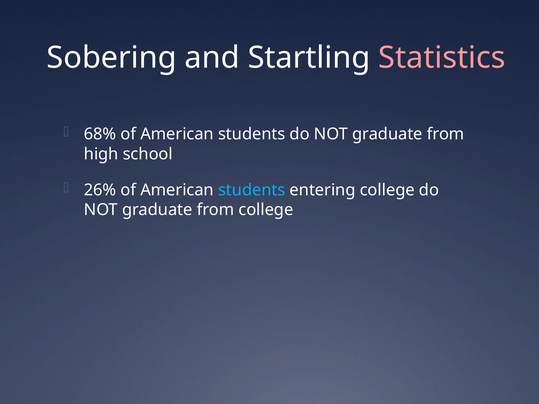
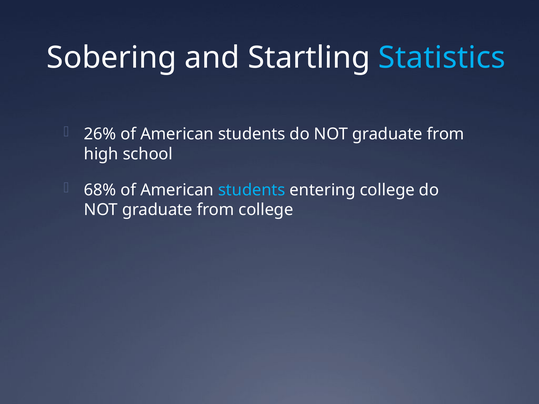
Statistics colour: pink -> light blue
68%: 68% -> 26%
26%: 26% -> 68%
